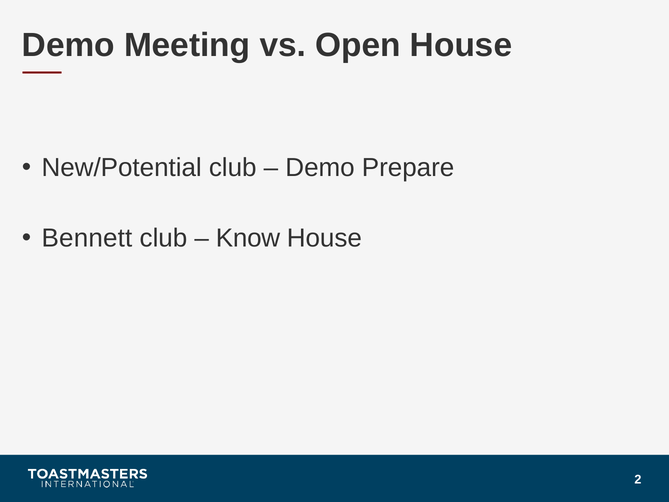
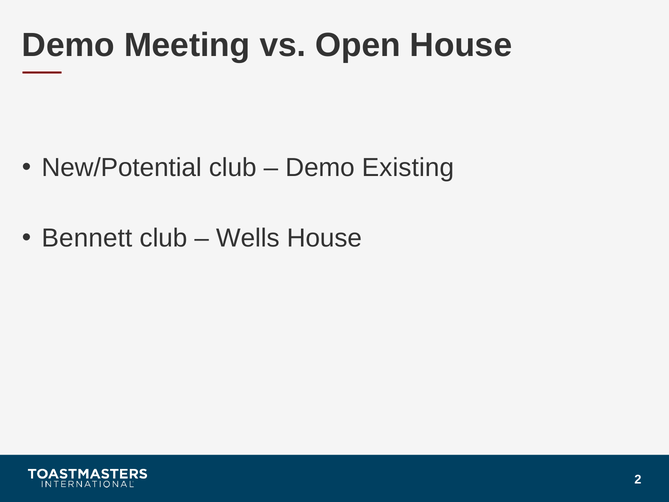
Prepare: Prepare -> Existing
Know: Know -> Wells
